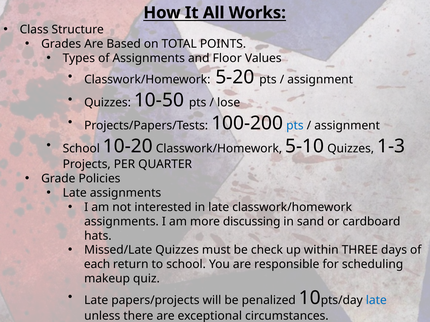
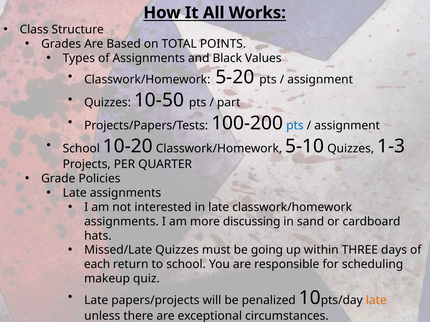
Floor: Floor -> Black
lose: lose -> part
check: check -> going
late at (376, 301) colour: blue -> orange
